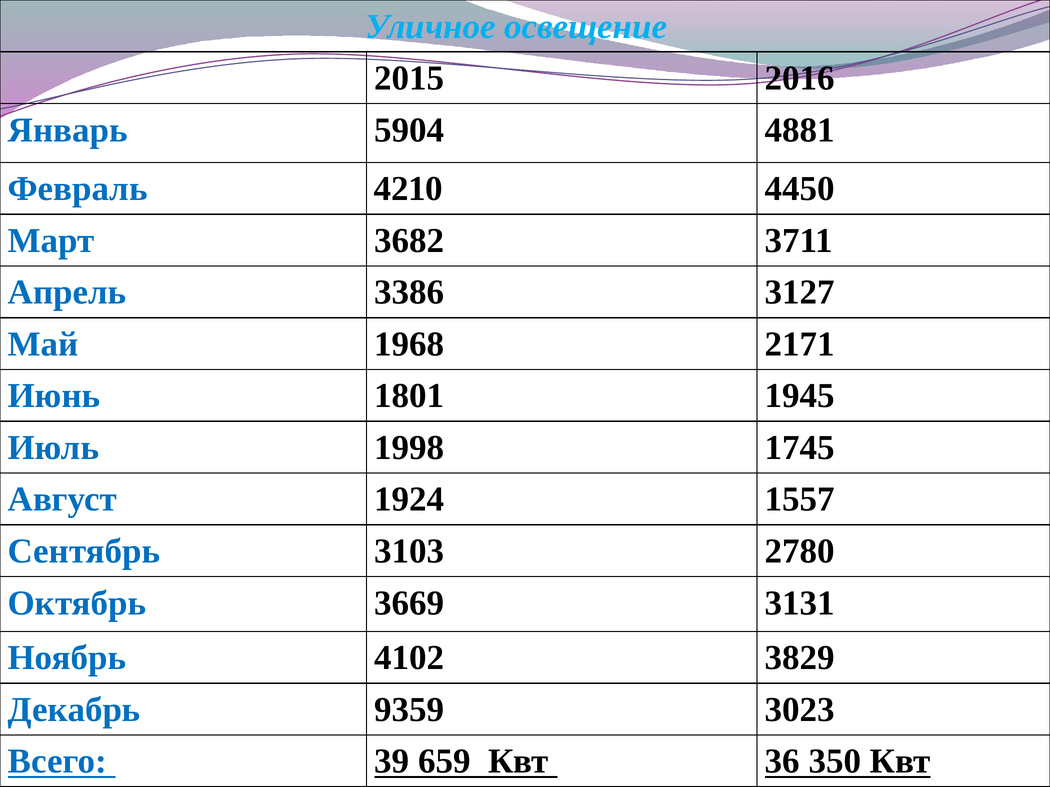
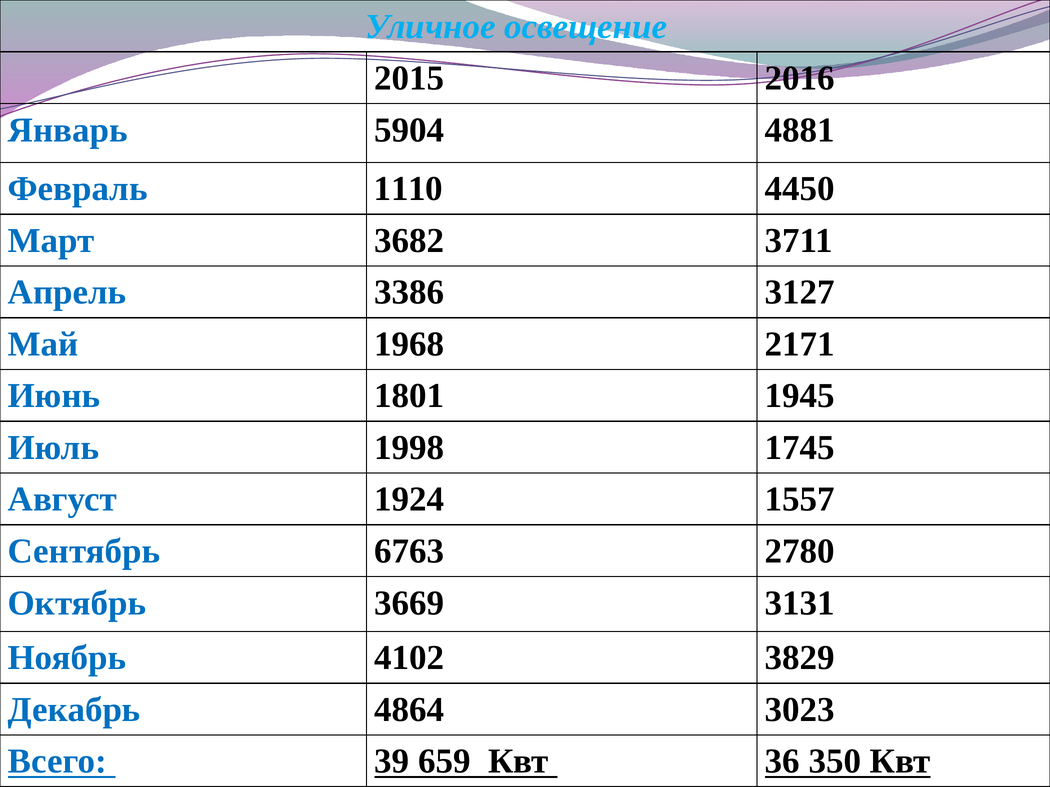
4210: 4210 -> 1110
3103: 3103 -> 6763
9359: 9359 -> 4864
